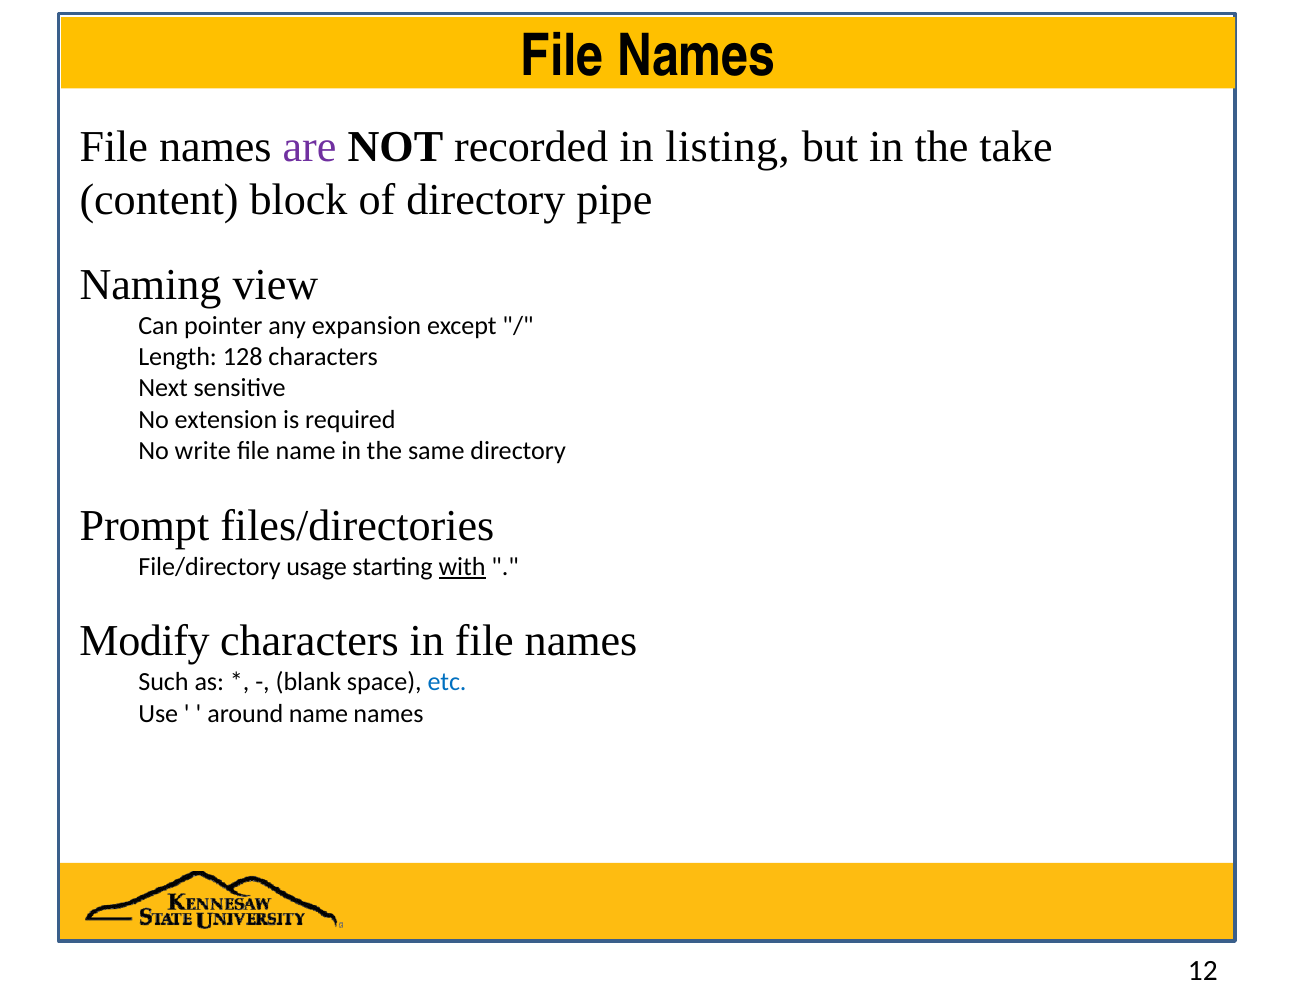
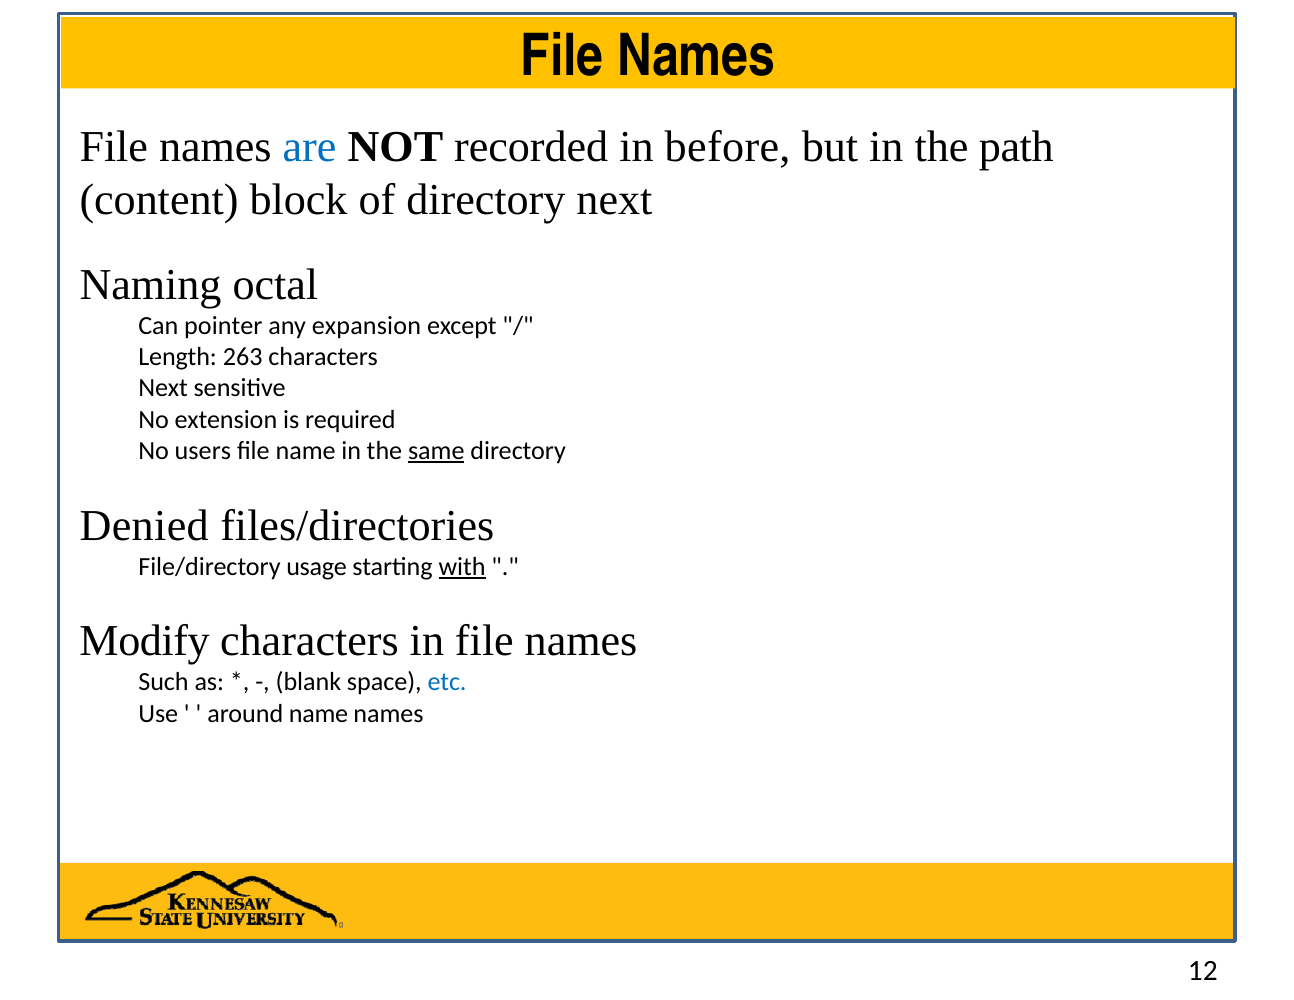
are colour: purple -> blue
listing: listing -> before
take: take -> path
directory pipe: pipe -> next
view: view -> octal
128: 128 -> 263
write: write -> users
same underline: none -> present
Prompt: Prompt -> Denied
